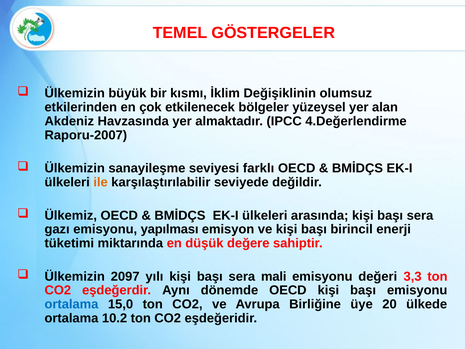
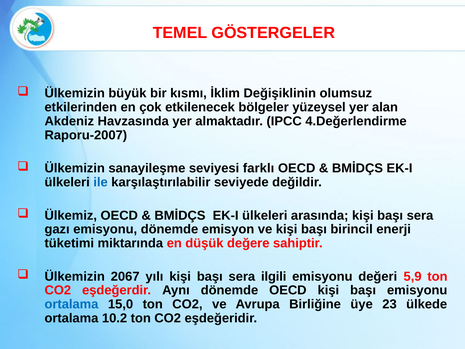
ile colour: orange -> blue
emisyonu yapılması: yapılması -> dönemde
2097: 2097 -> 2067
mali: mali -> ilgili
3,3: 3,3 -> 5,9
20: 20 -> 23
